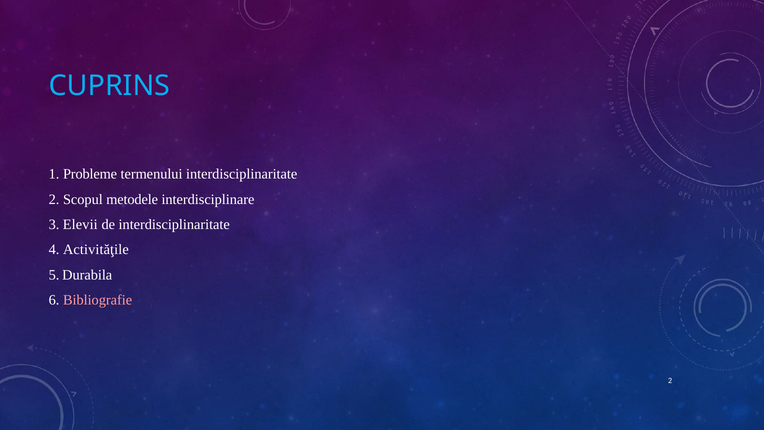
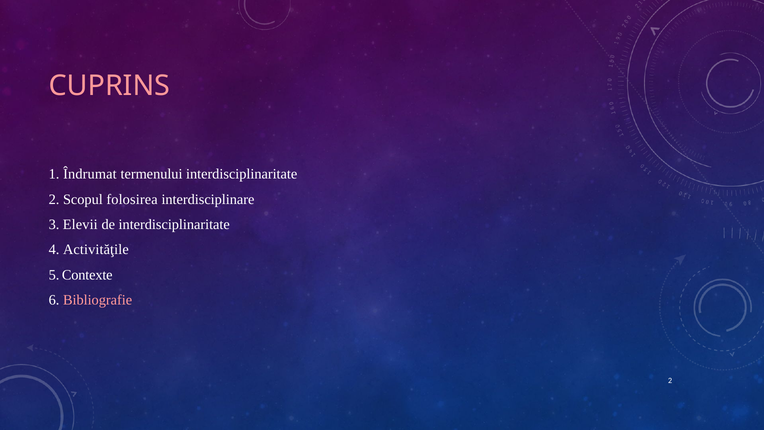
CUPRINS colour: light blue -> pink
Probleme: Probleme -> Îndrumat
metodele: metodele -> folosirea
Durabila: Durabila -> Contexte
